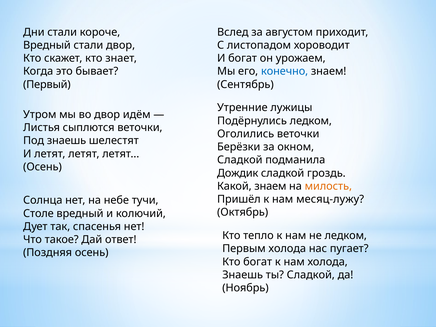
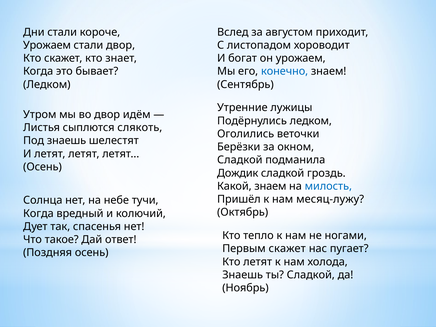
Вредный at (47, 45): Вредный -> Урожаем
Первый at (47, 84): Первый -> Ледком
сыплются веточки: веточки -> слякоть
милость colour: orange -> blue
Столе at (38, 213): Столе -> Когда
не ледком: ледком -> ногами
Первым холода: холода -> скажет
Кто богат: богат -> летят
